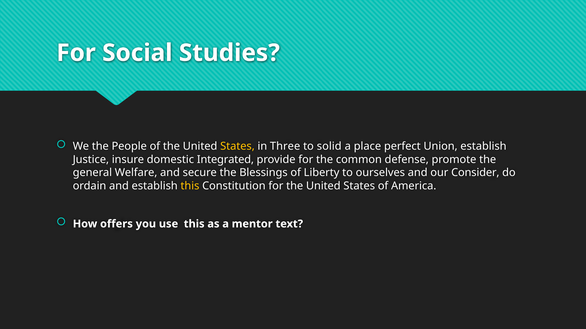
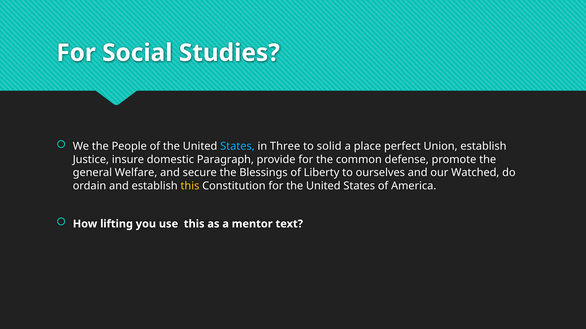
States at (237, 147) colour: yellow -> light blue
Integrated: Integrated -> Paragraph
Consider: Consider -> Watched
offers: offers -> lifting
